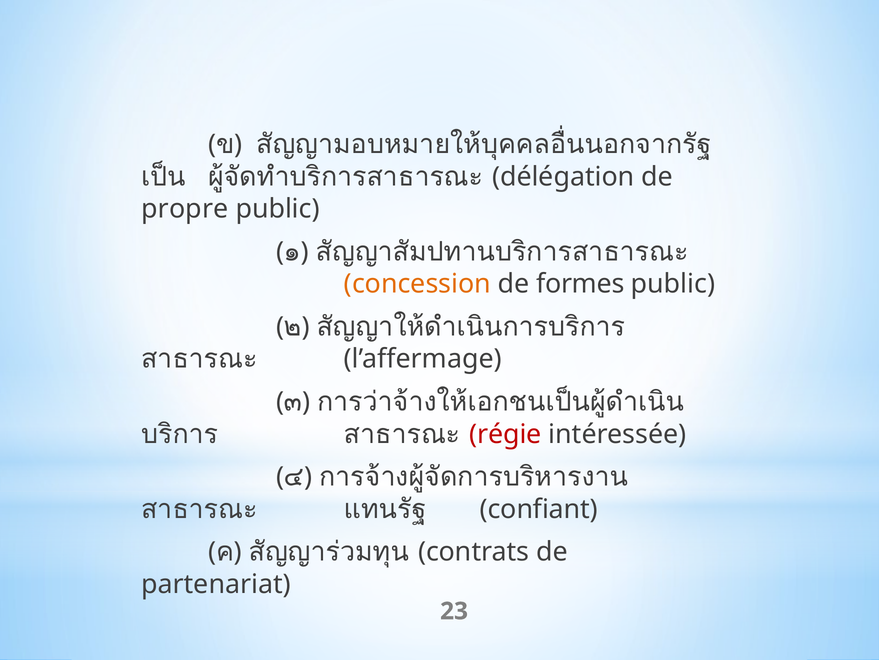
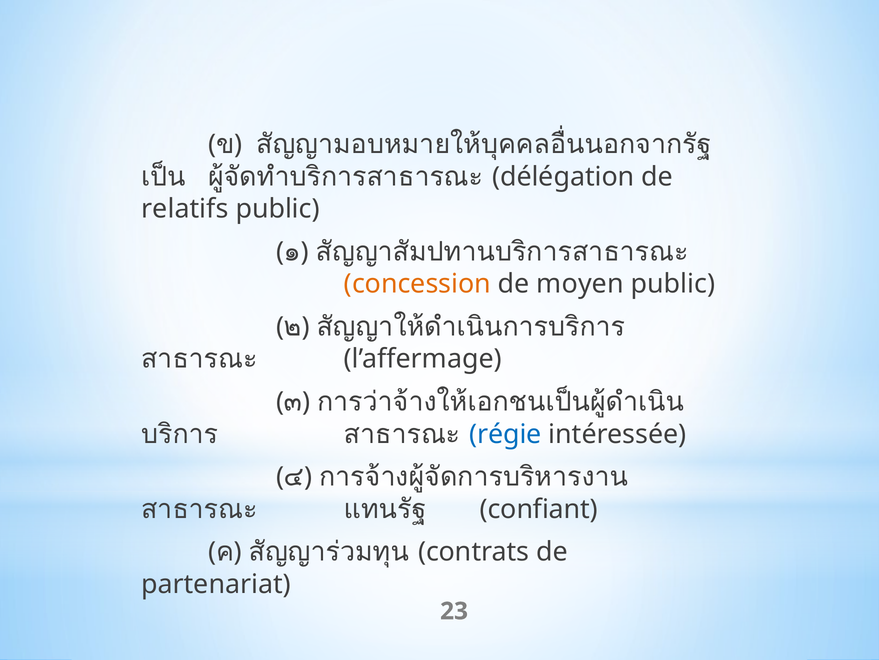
propre: propre -> relatifs
formes: formes -> moyen
régie colour: red -> blue
